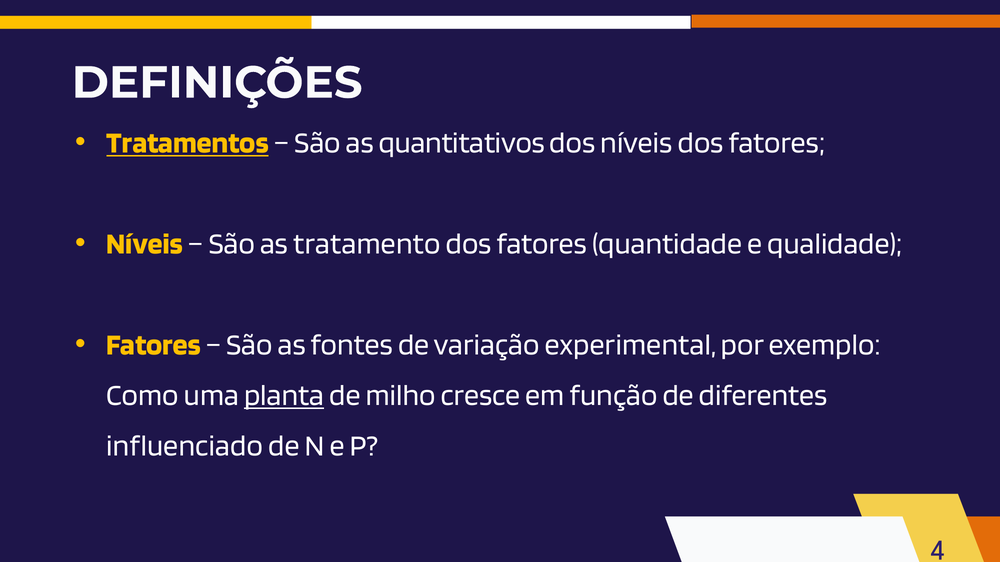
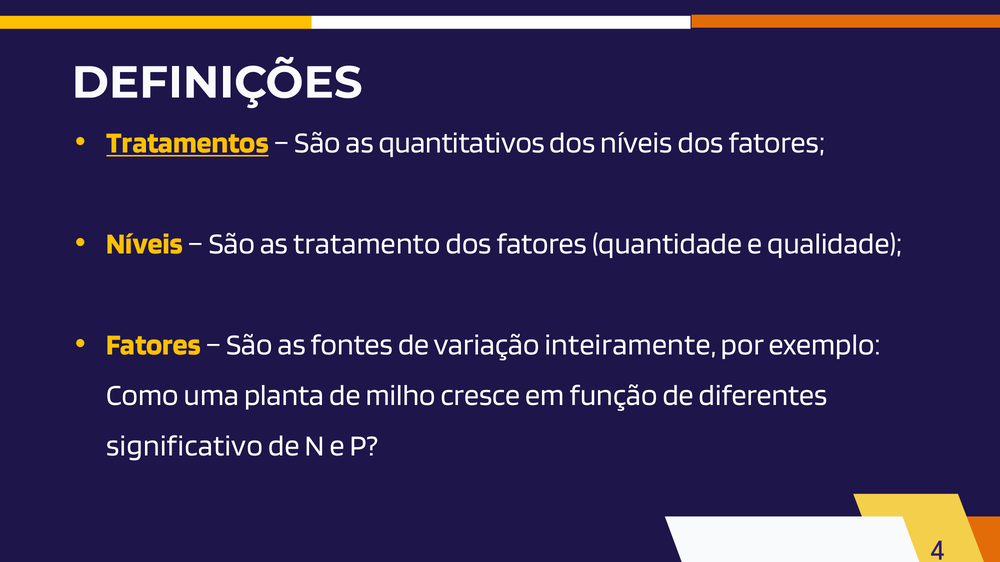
experimental: experimental -> inteiramente
planta underline: present -> none
influenciado: influenciado -> significativo
